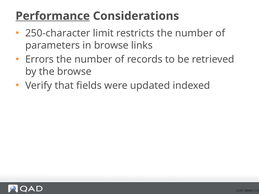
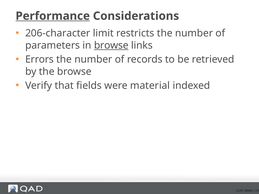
250-character: 250-character -> 206-character
browse at (111, 45) underline: none -> present
updated: updated -> material
